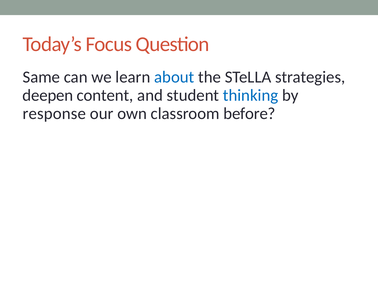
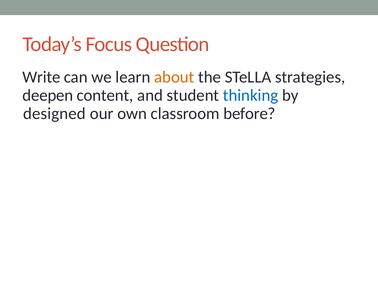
Same: Same -> Write
about colour: blue -> orange
response: response -> designed
